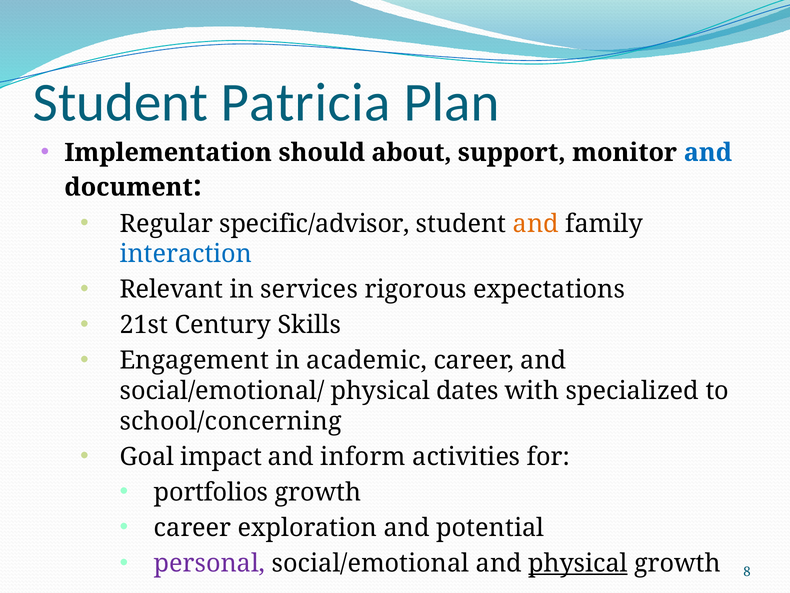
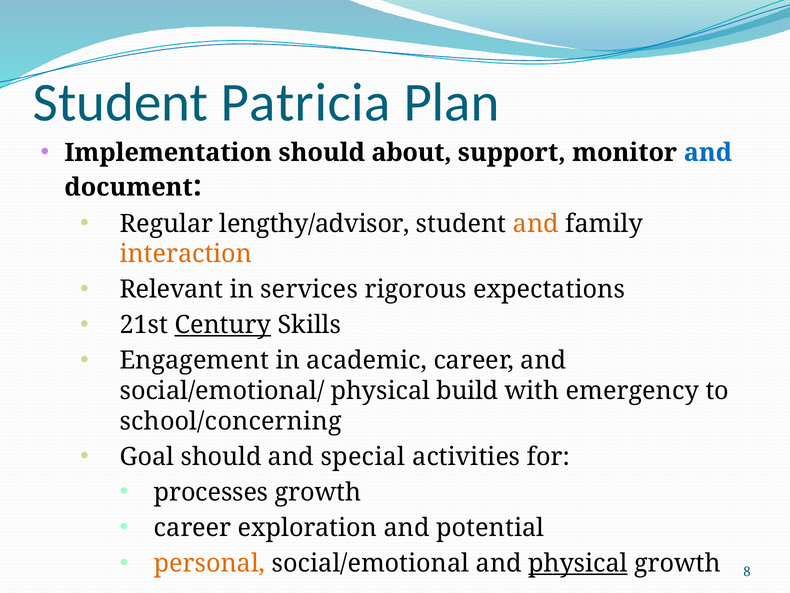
specific/advisor: specific/advisor -> lengthy/advisor
interaction colour: blue -> orange
Century underline: none -> present
dates: dates -> build
specialized: specialized -> emergency
Goal impact: impact -> should
inform: inform -> special
portfolios: portfolios -> processes
personal colour: purple -> orange
